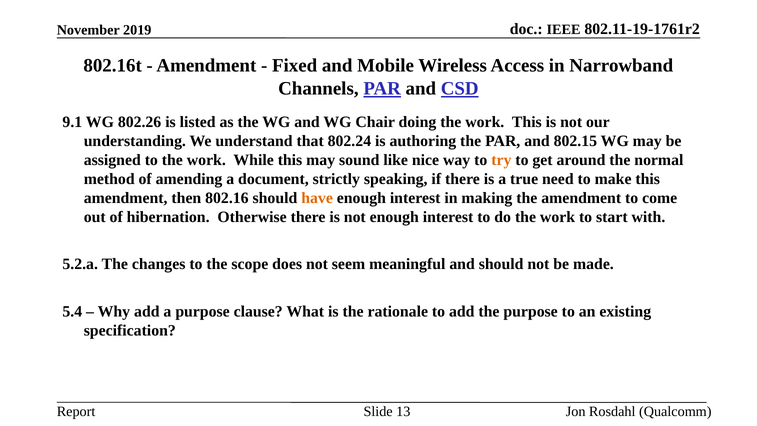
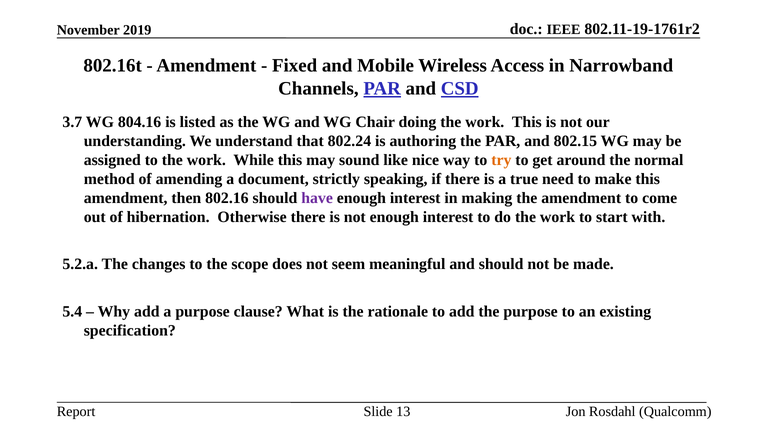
9.1: 9.1 -> 3.7
802.26: 802.26 -> 804.16
have colour: orange -> purple
